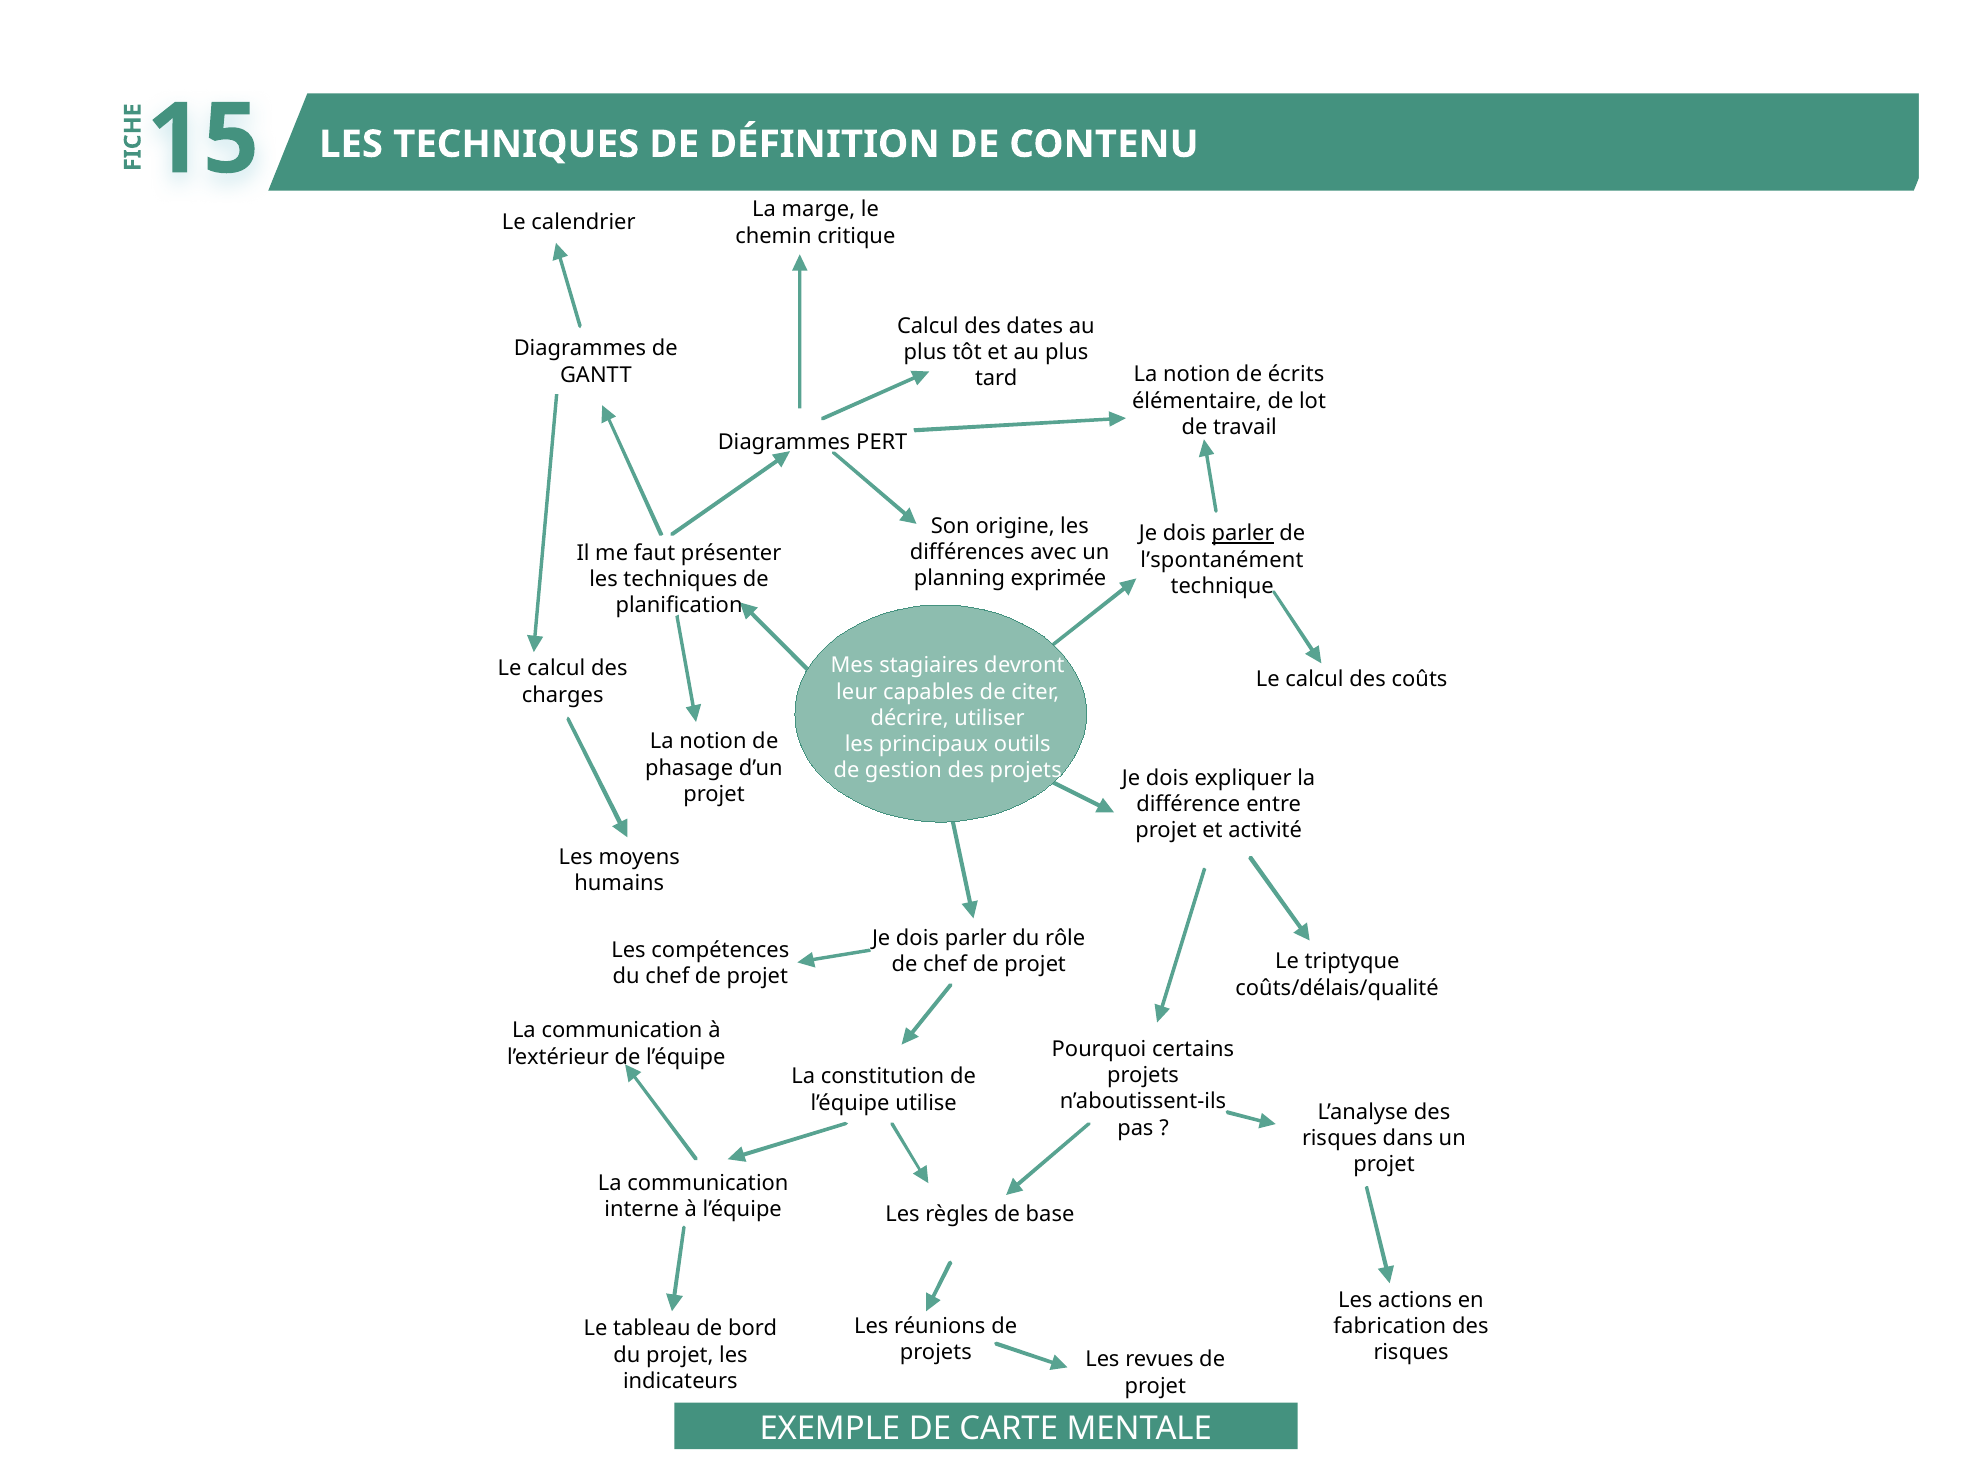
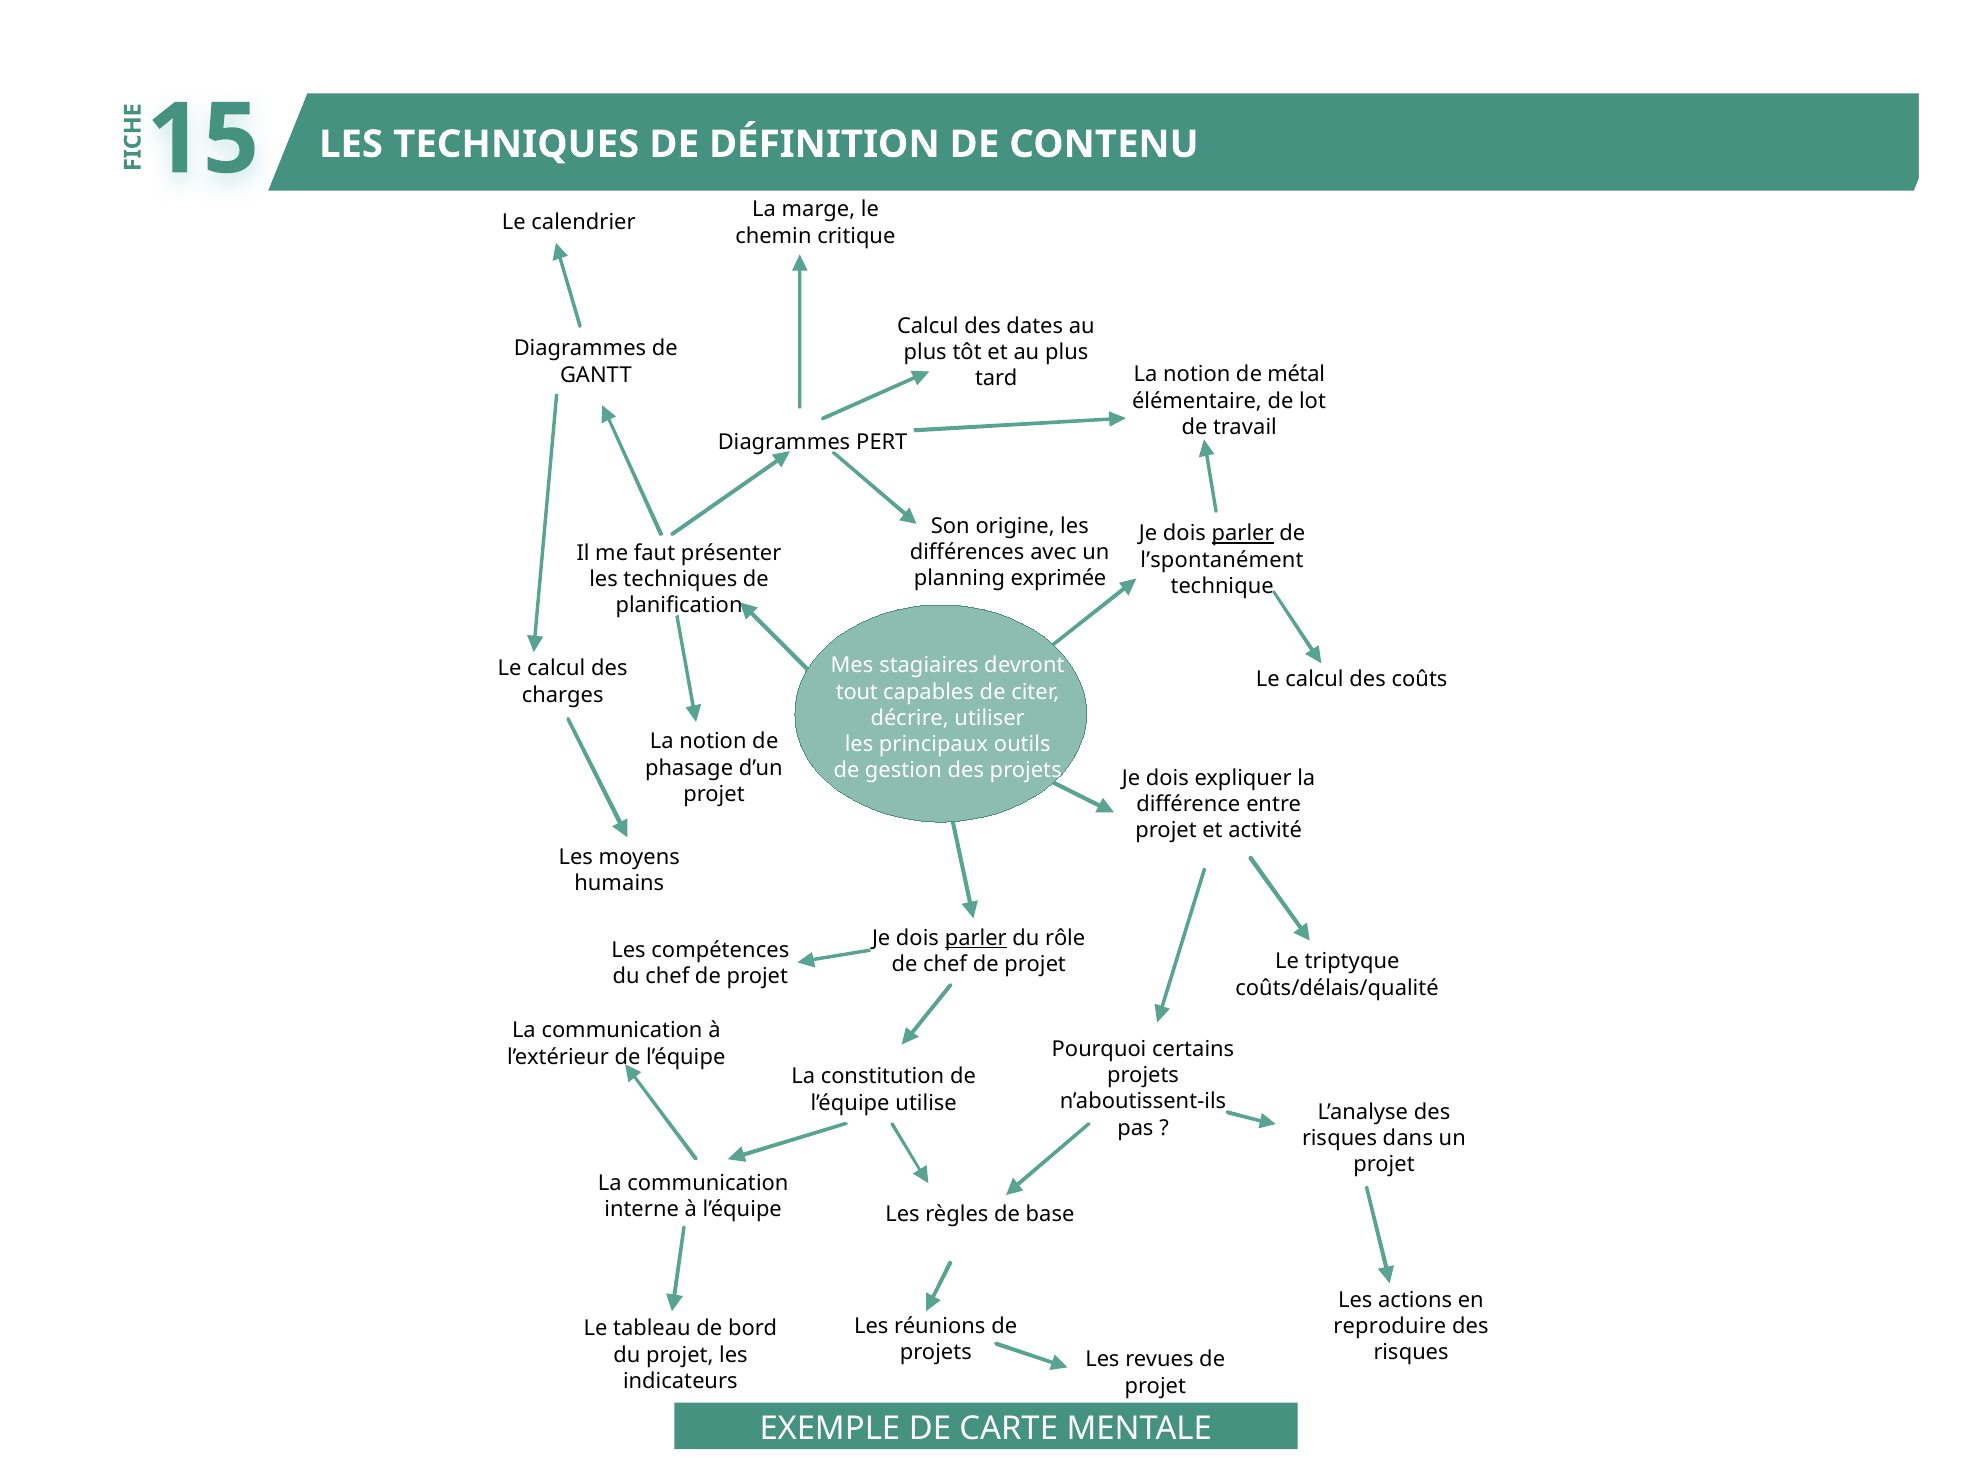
écrits: écrits -> métal
leur: leur -> tout
parler at (976, 938) underline: none -> present
fabrication: fabrication -> reproduire
